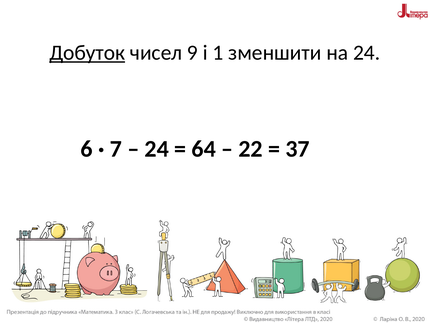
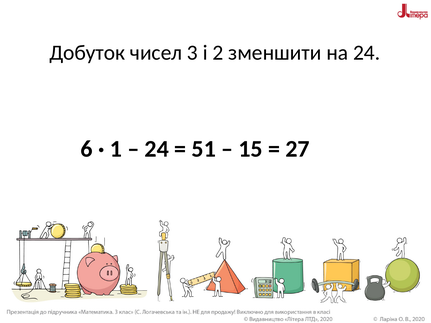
Добуток underline: present -> none
9: 9 -> 3
1: 1 -> 2
7: 7 -> 1
64: 64 -> 51
22: 22 -> 15
37: 37 -> 27
